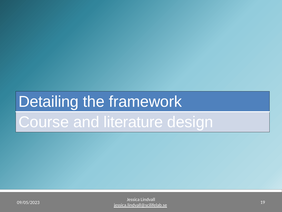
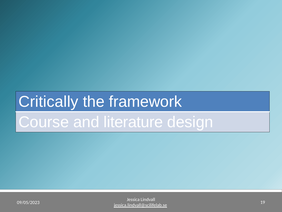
Detailing: Detailing -> Critically
